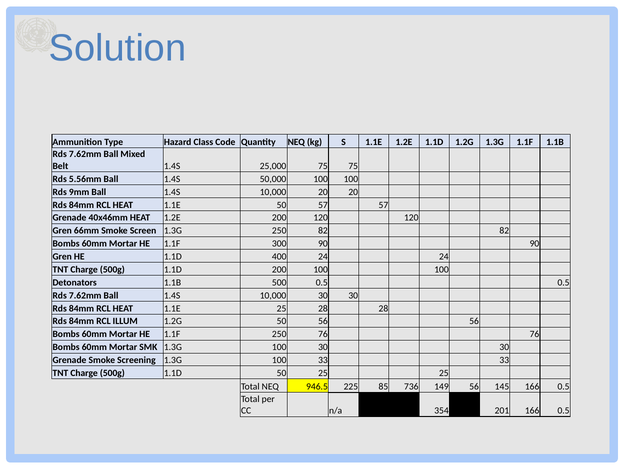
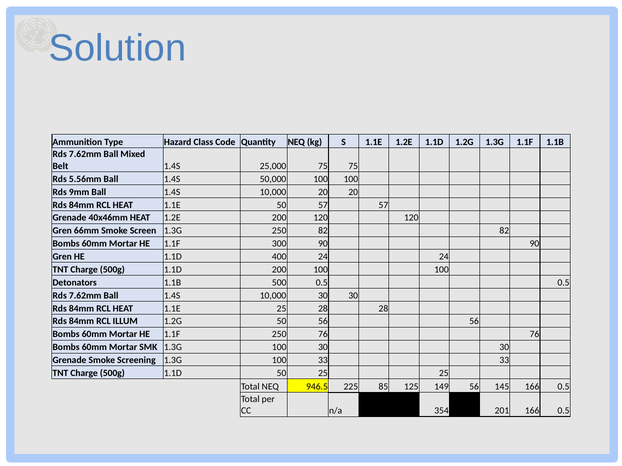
736: 736 -> 125
